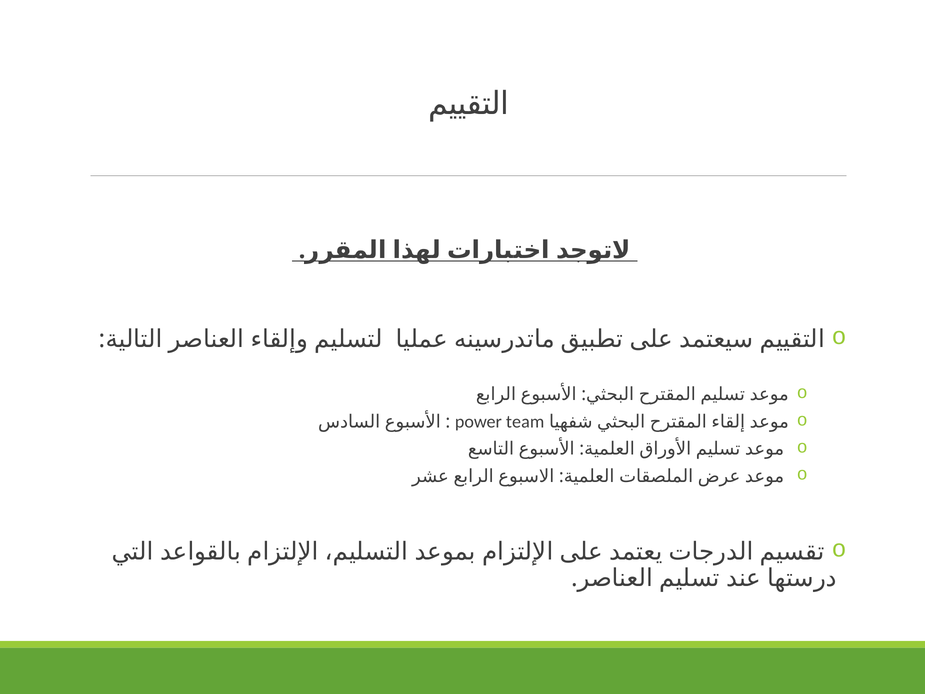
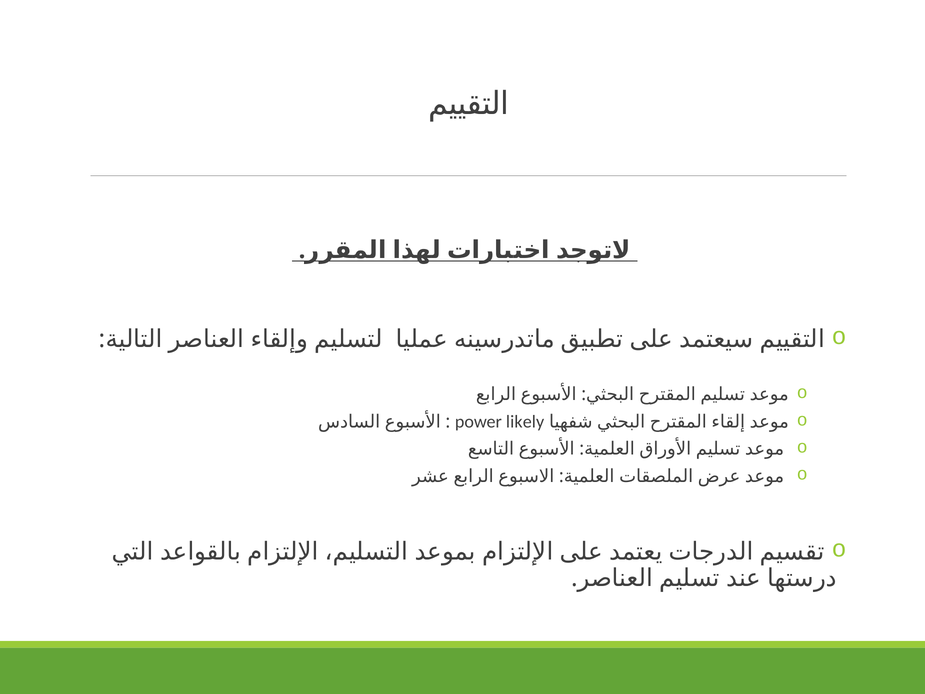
team: team -> likely
